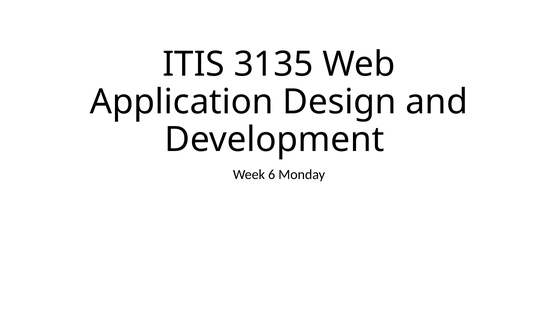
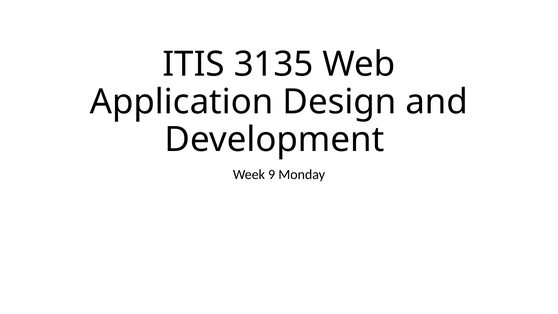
6: 6 -> 9
